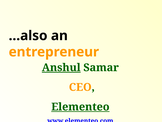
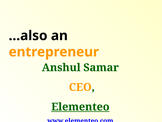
Anshul underline: present -> none
